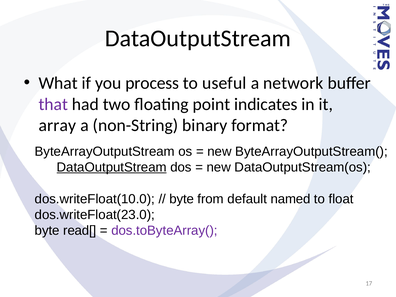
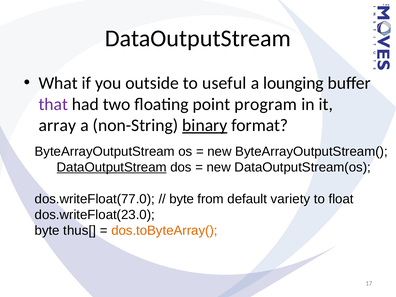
process: process -> outside
network: network -> lounging
indicates: indicates -> program
binary underline: none -> present
dos.writeFloat(10.0: dos.writeFloat(10.0 -> dos.writeFloat(77.0
named: named -> variety
read[: read[ -> thus[
dos.toByteArray( colour: purple -> orange
